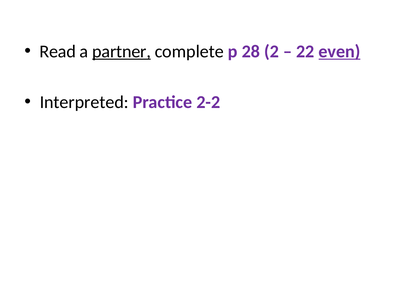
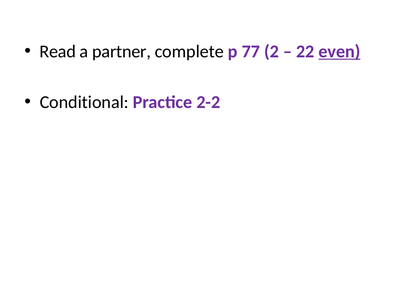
partner underline: present -> none
28: 28 -> 77
Interpreted: Interpreted -> Conditional
